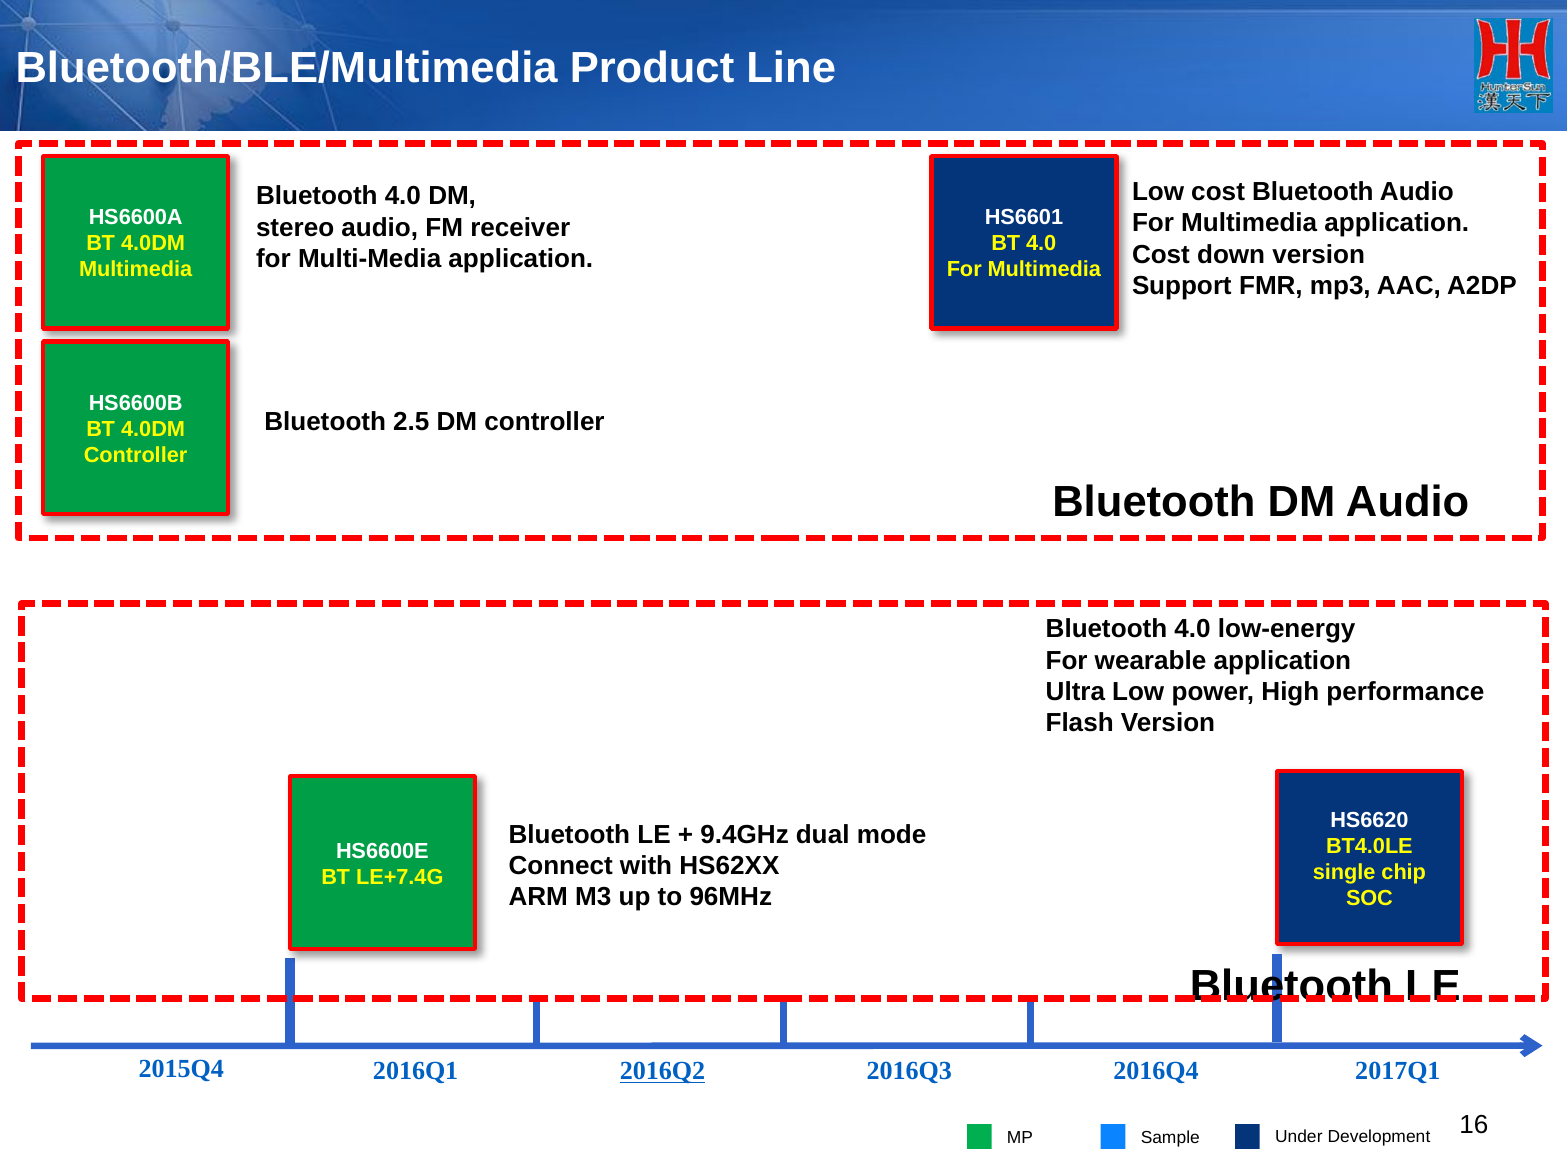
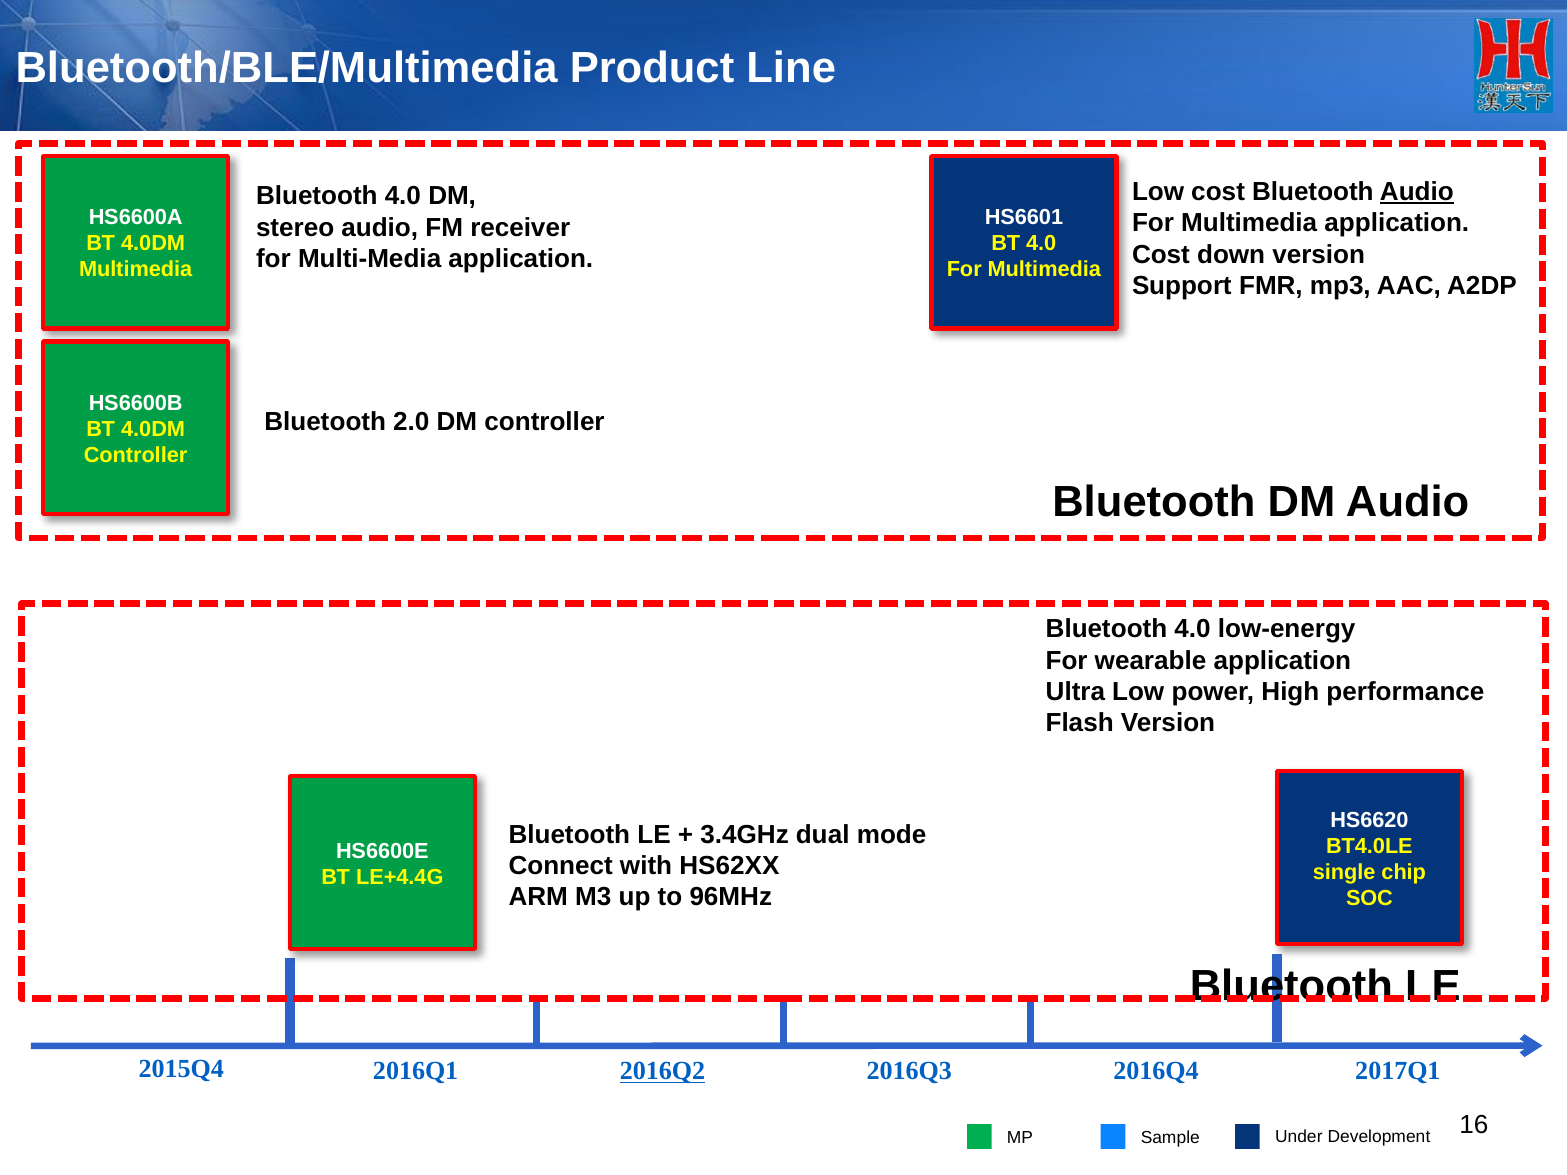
Audio at (1417, 192) underline: none -> present
2.5: 2.5 -> 2.0
9.4GHz: 9.4GHz -> 3.4GHz
LE+7.4G: LE+7.4G -> LE+4.4G
